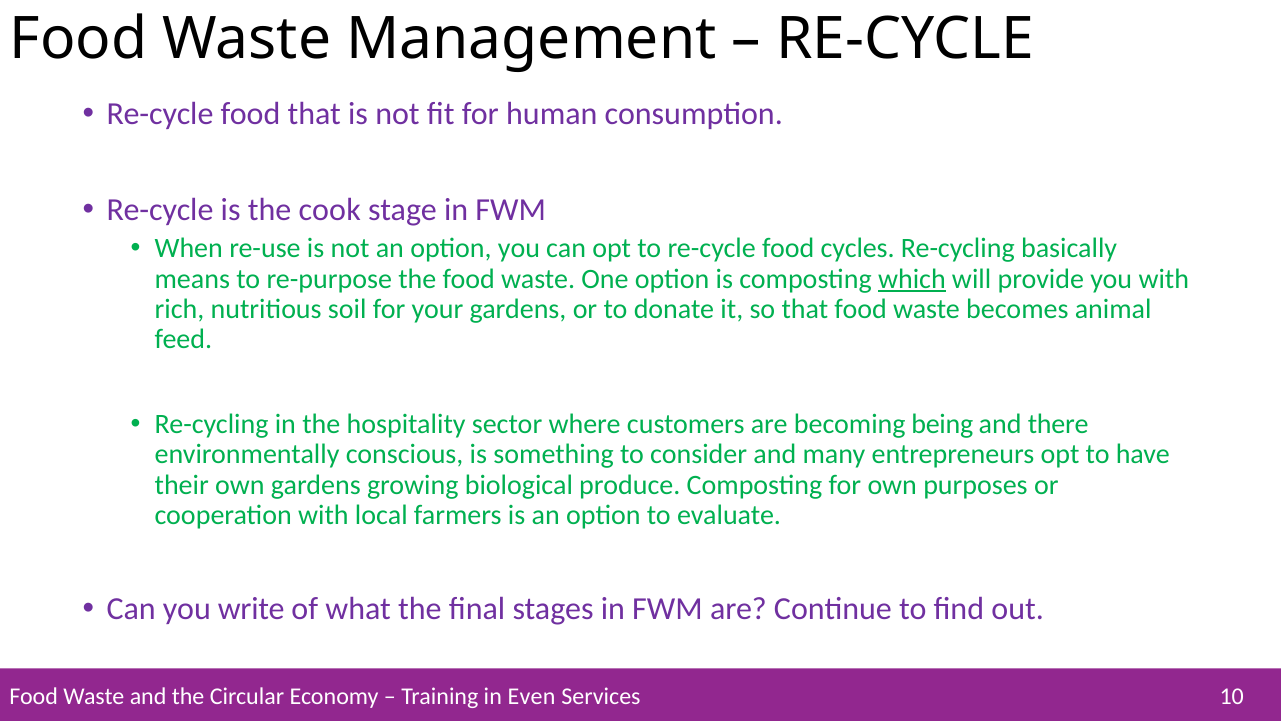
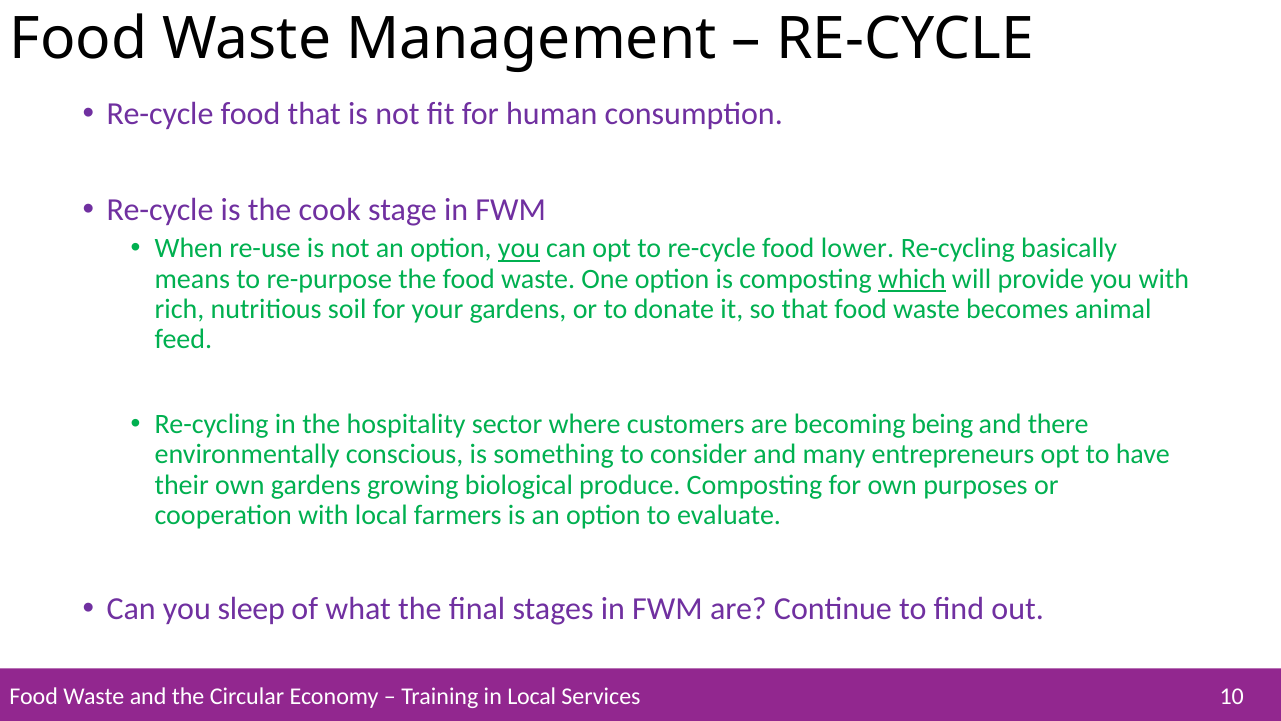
you at (519, 249) underline: none -> present
cycles: cycles -> lower
write: write -> sleep
in Even: Even -> Local
